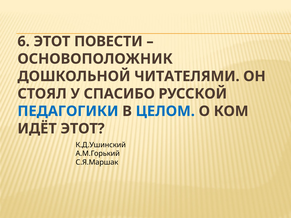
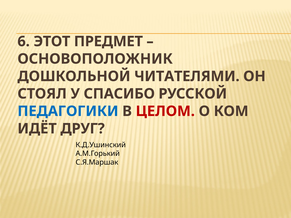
ПОВЕСТИ: ПОВЕСТИ -> ПРЕДМЕТ
ЦЕЛОМ colour: blue -> red
ИДЁТ ЭТОТ: ЭТОТ -> ДРУГ
